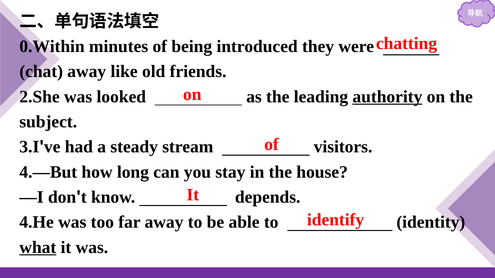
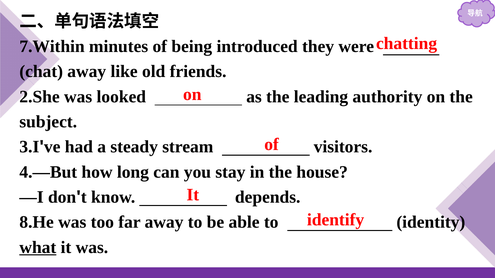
0.Within: 0.Within -> 7.Within
authority underline: present -> none
4.He: 4.He -> 8.He
